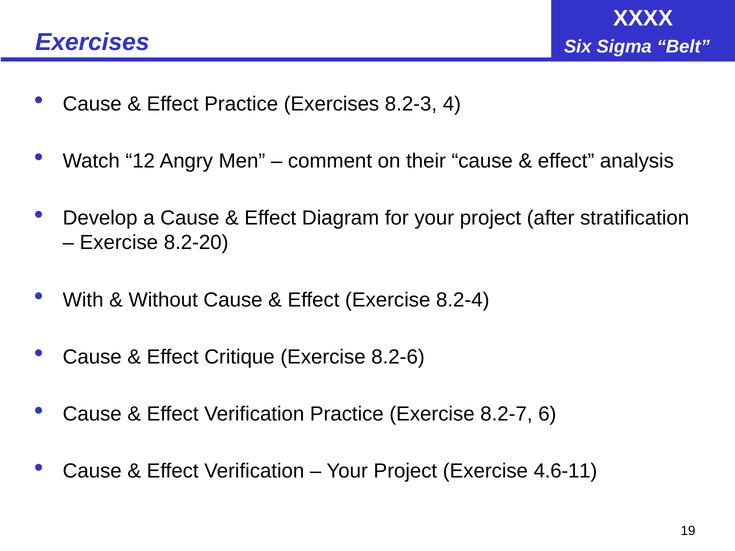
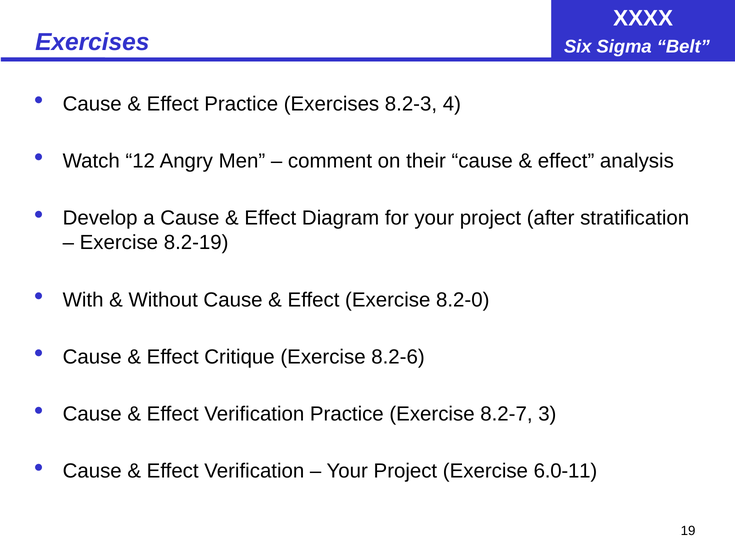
8.2-20: 8.2-20 -> 8.2-19
8.2-4: 8.2-4 -> 8.2-0
6: 6 -> 3
4.6-11: 4.6-11 -> 6.0-11
